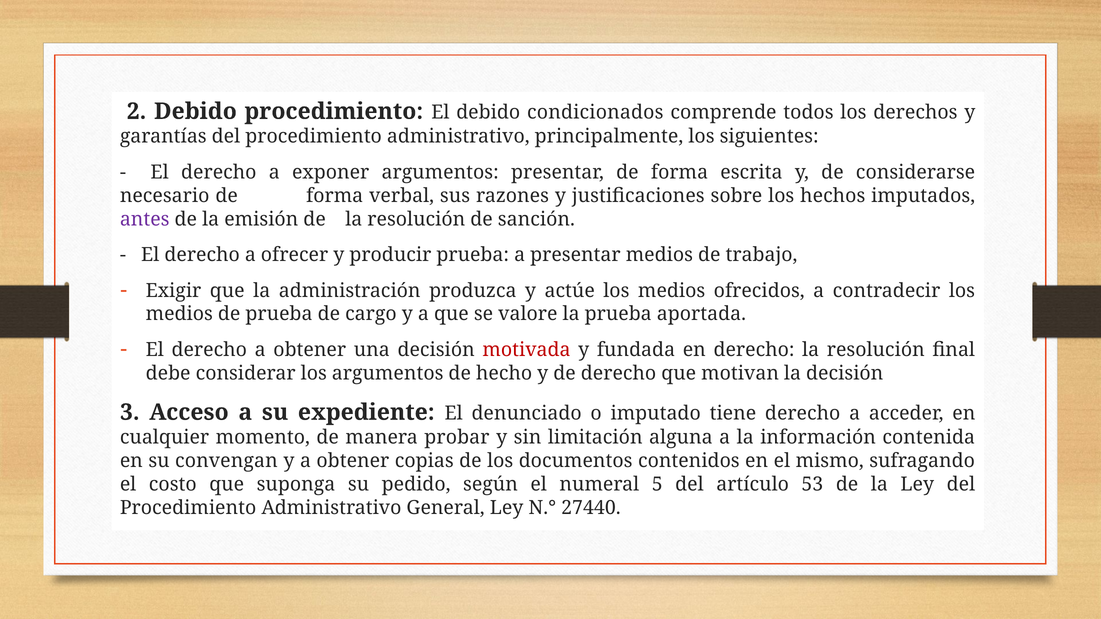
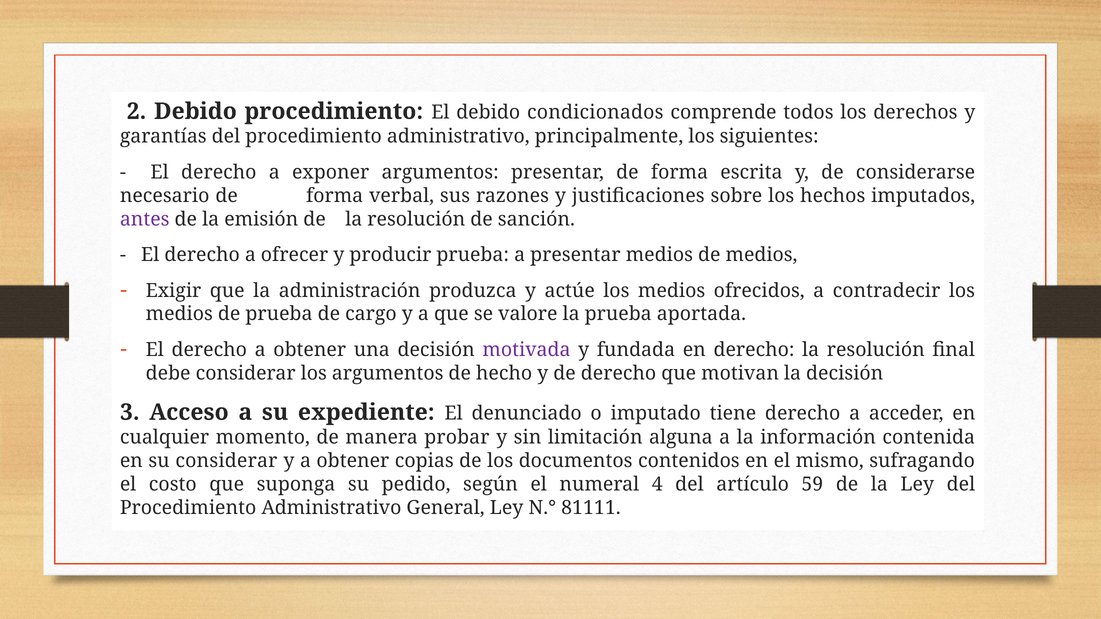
de trabajo: trabajo -> medios
motivada colour: red -> purple
su convengan: convengan -> considerar
5: 5 -> 4
53: 53 -> 59
27440: 27440 -> 81111
